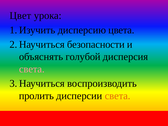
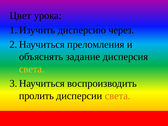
цвета: цвета -> через
безопасности: безопасности -> преломления
голубой: голубой -> задание
света at (32, 69) colour: pink -> yellow
